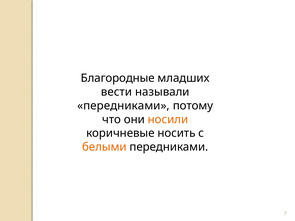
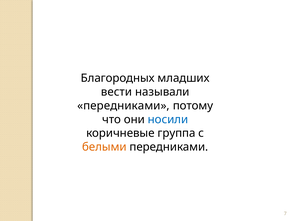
Благородные: Благородные -> Благородных
носили colour: orange -> blue
носить: носить -> группа
